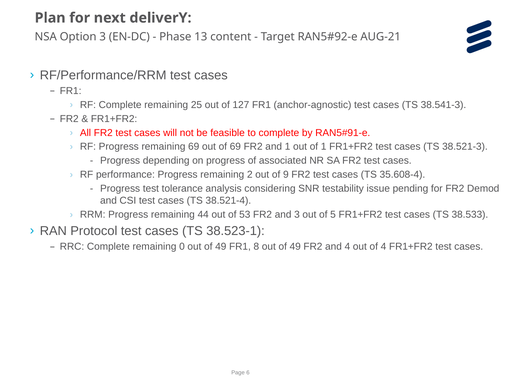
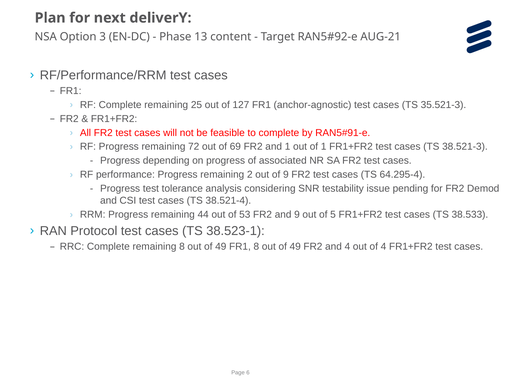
38.541-3: 38.541-3 -> 35.521-3
remaining 69: 69 -> 72
35.608-4: 35.608-4 -> 64.295-4
and 3: 3 -> 9
remaining 0: 0 -> 8
